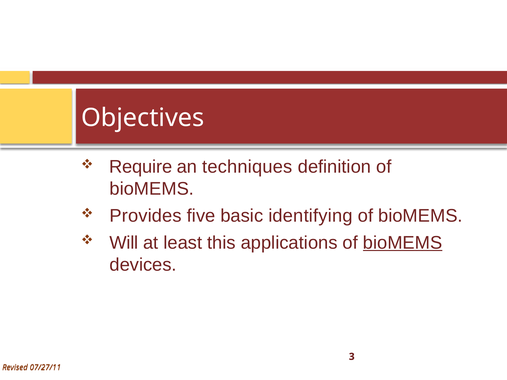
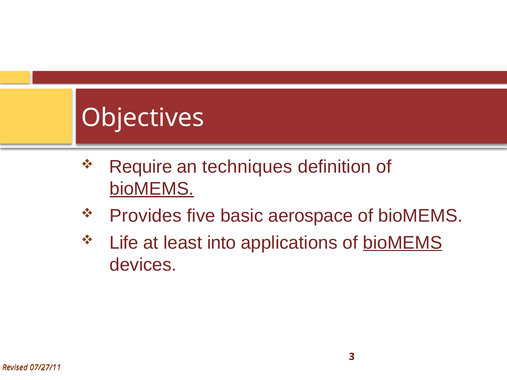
bioMEMS at (152, 189) underline: none -> present
identifying: identifying -> aerospace
Will: Will -> Life
this: this -> into
